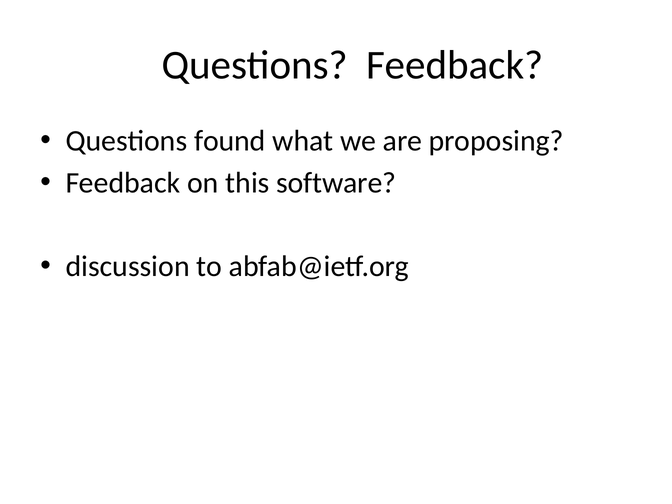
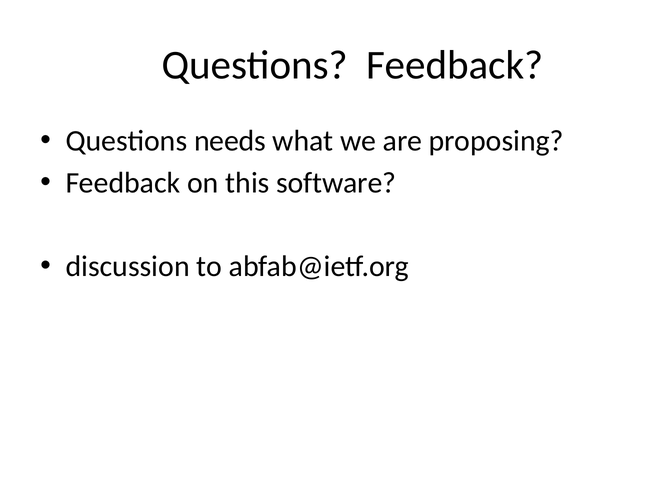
found: found -> needs
